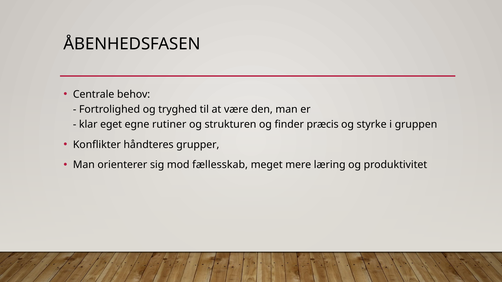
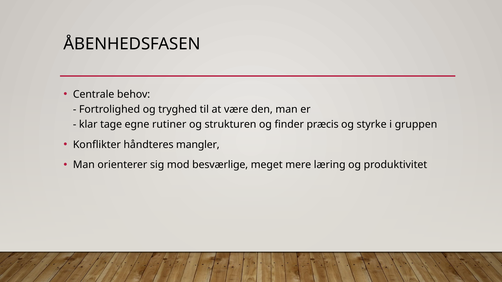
eget: eget -> tage
grupper: grupper -> mangler
fællesskab: fællesskab -> besværlige
